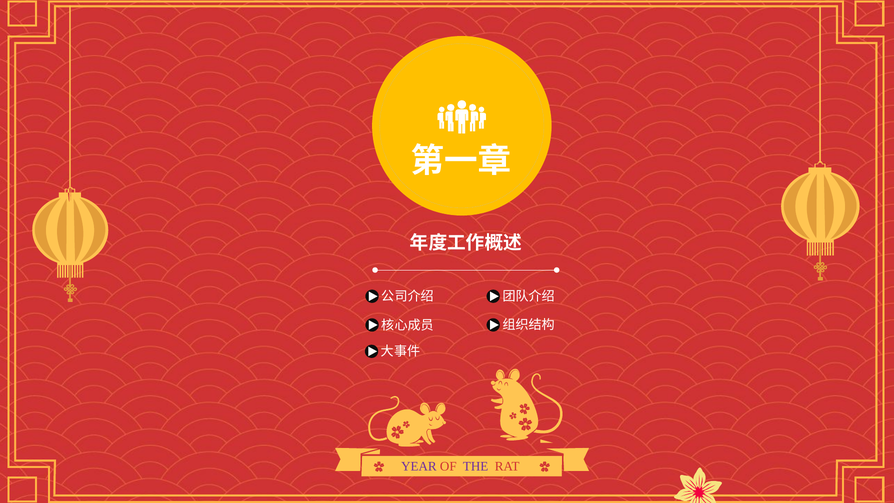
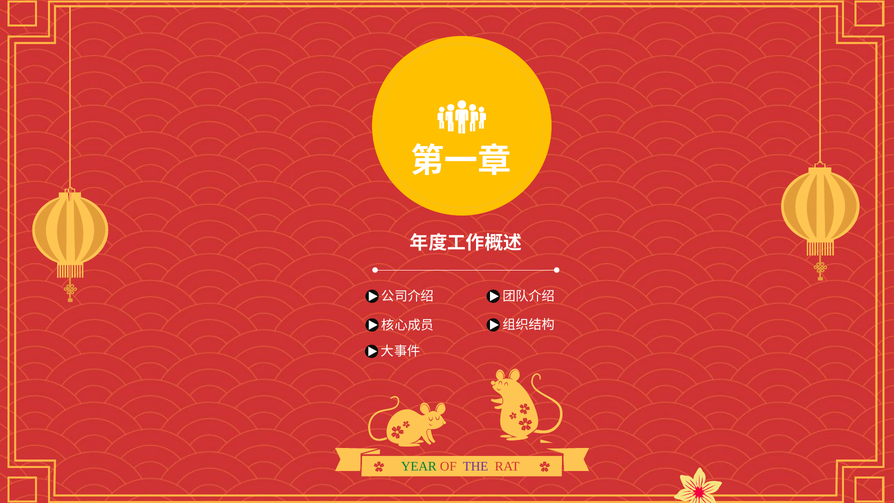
YEAR colour: purple -> green
